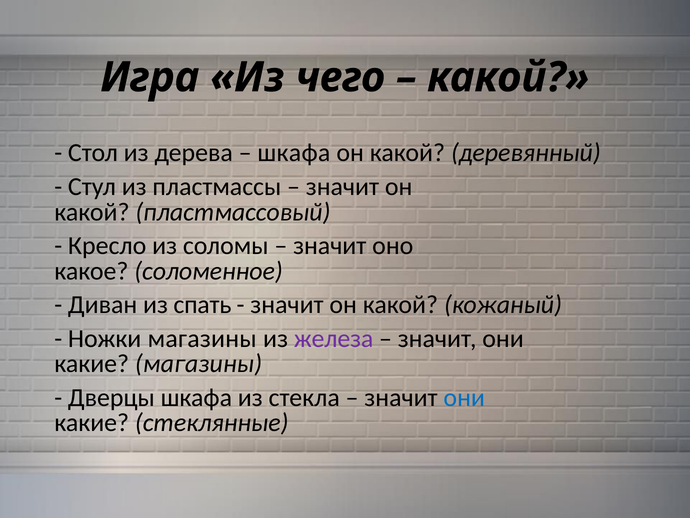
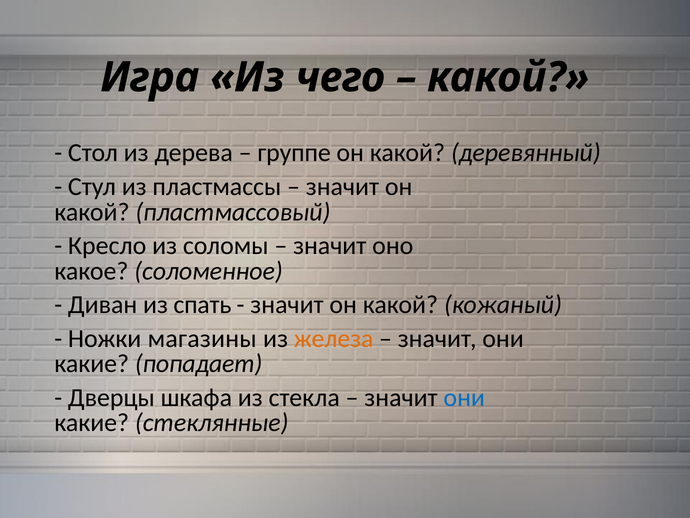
шкафа at (294, 153): шкафа -> группе
железа colour: purple -> orange
какие магазины: магазины -> попадает
